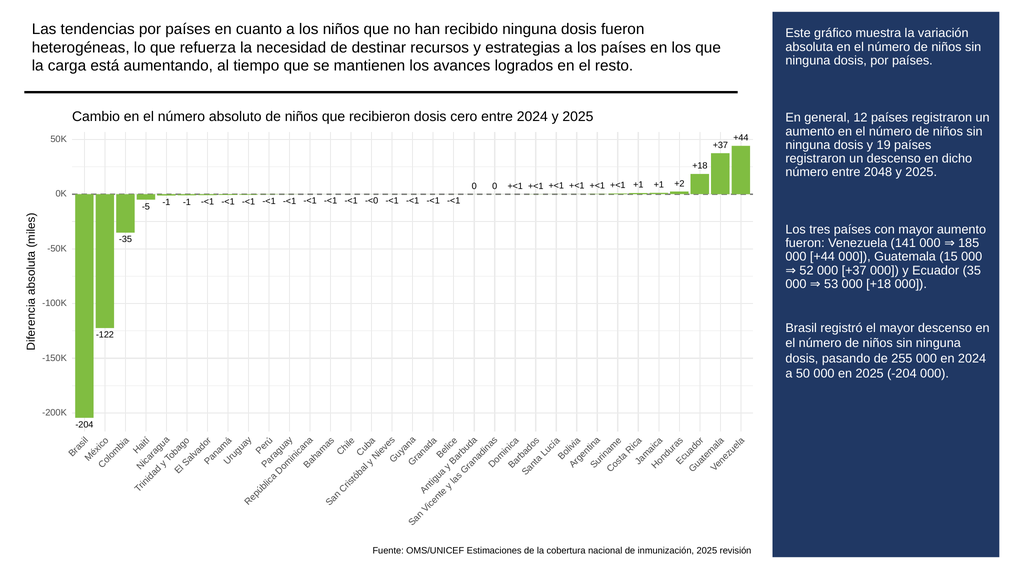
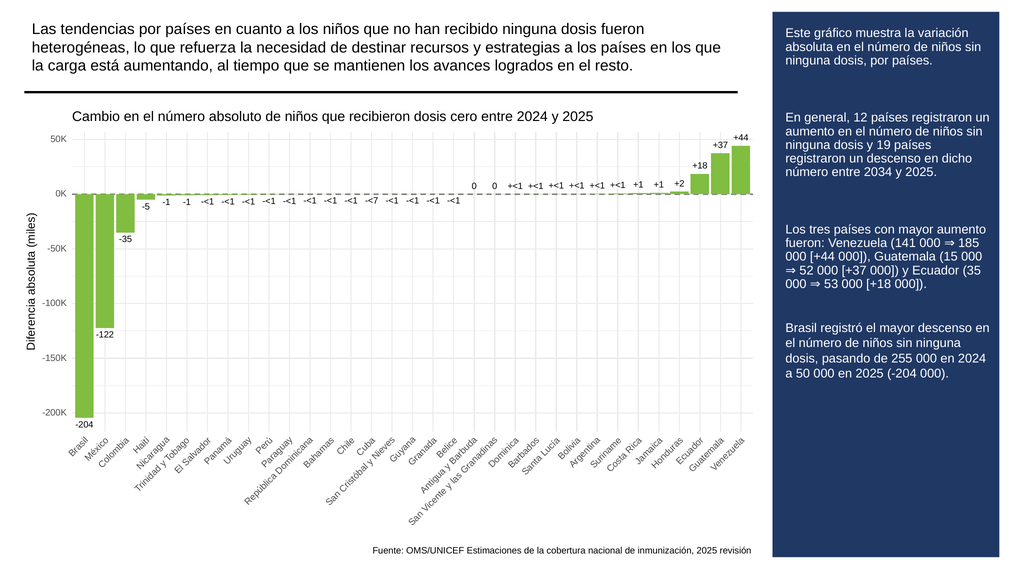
2048: 2048 -> 2034
-<0: -<0 -> -<7
